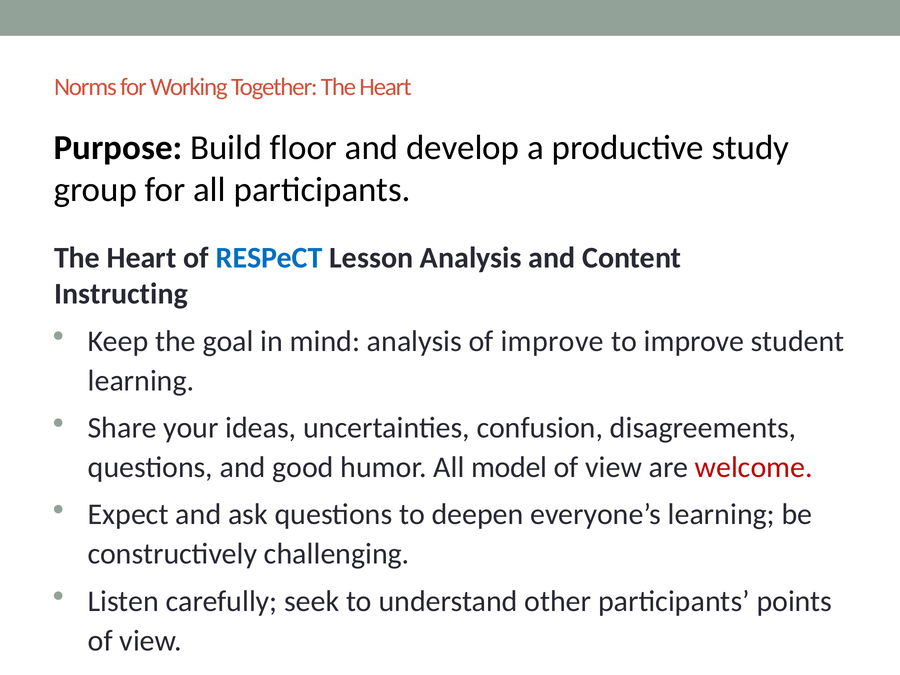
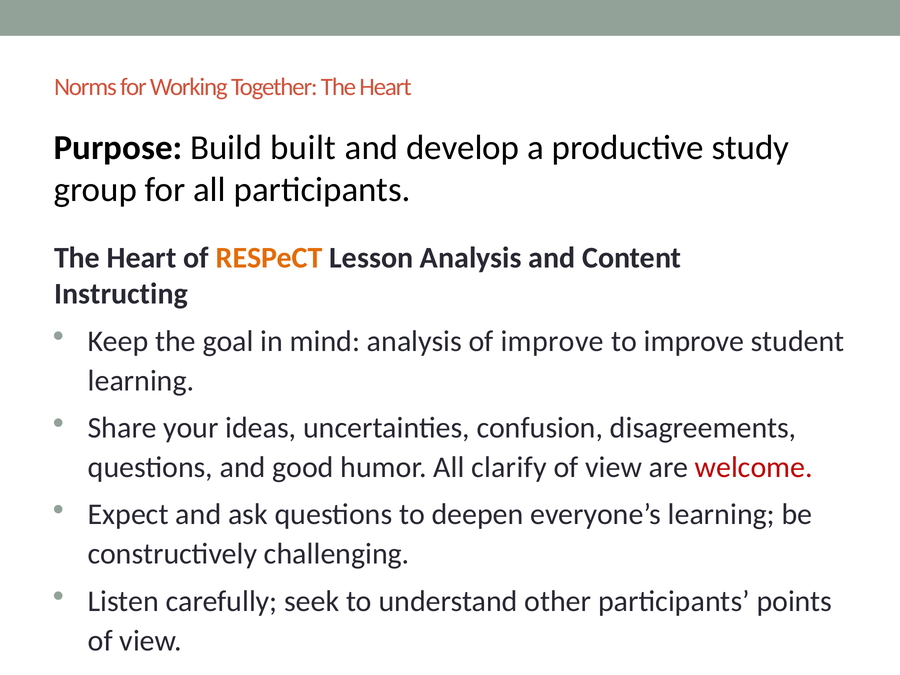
floor: floor -> built
RESPeCT colour: blue -> orange
model: model -> clarify
